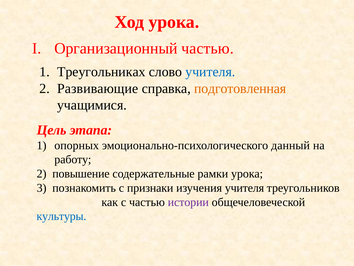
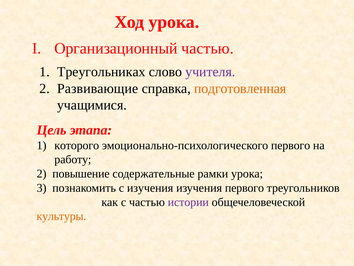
учителя at (210, 72) colour: blue -> purple
опорных: опорных -> которого
эмоционально-психологического данный: данный -> первого
с признаки: признаки -> изучения
изучения учителя: учителя -> первого
культуры colour: blue -> orange
